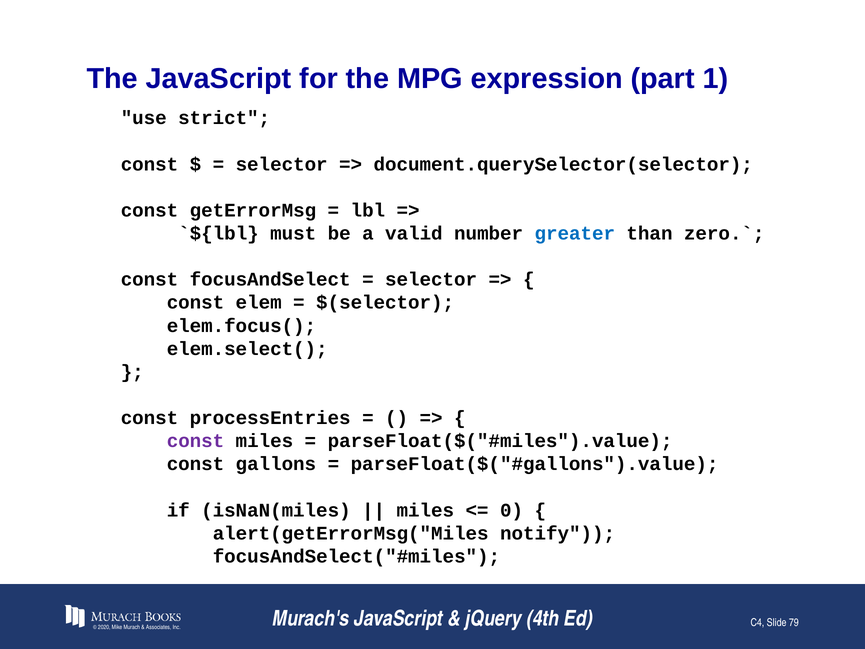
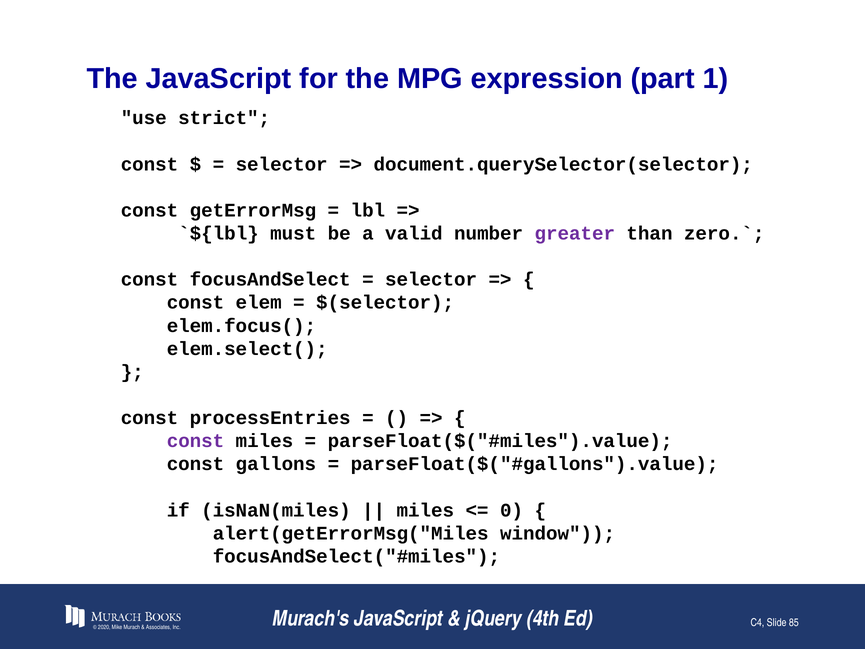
greater colour: blue -> purple
notify: notify -> window
79: 79 -> 85
